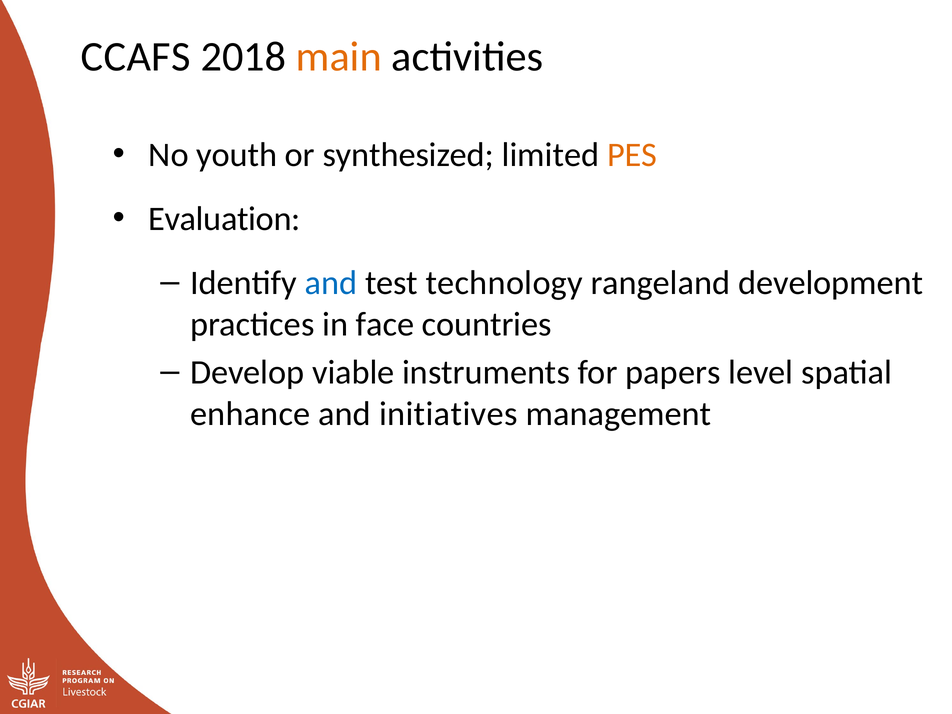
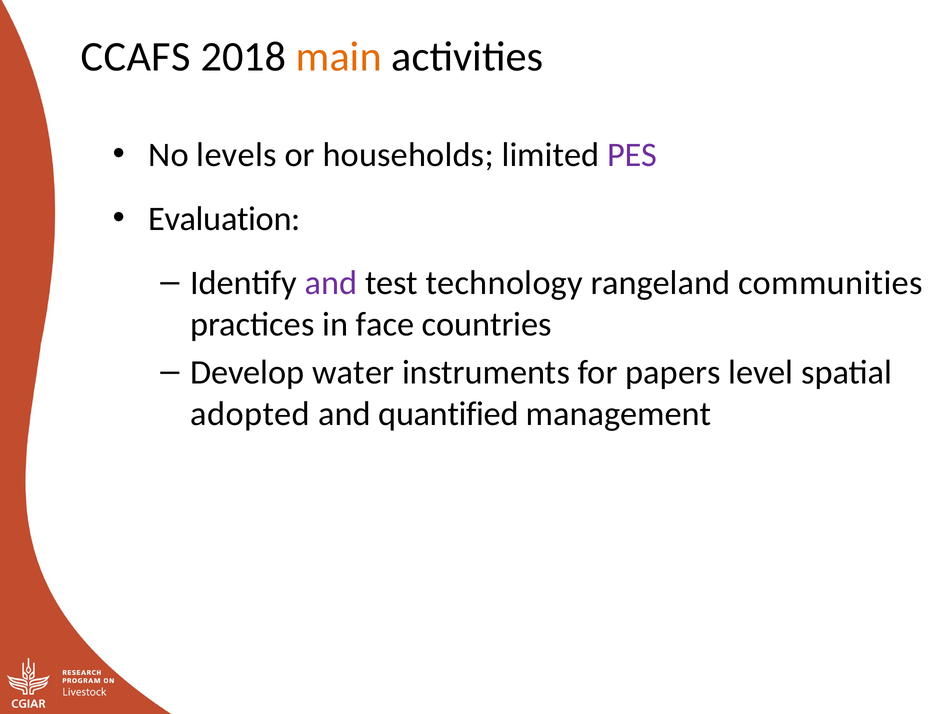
youth: youth -> levels
synthesized: synthesized -> households
PES colour: orange -> purple
and at (331, 283) colour: blue -> purple
development: development -> communities
viable: viable -> water
enhance: enhance -> adopted
initiatives: initiatives -> quantified
